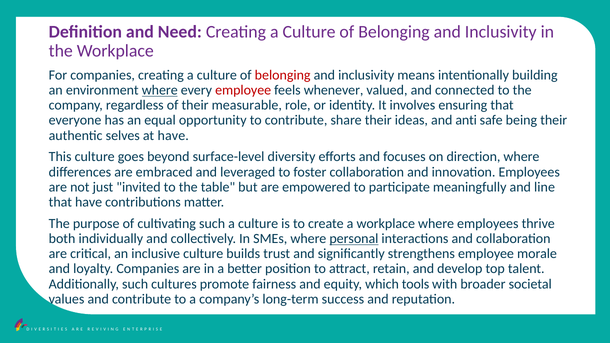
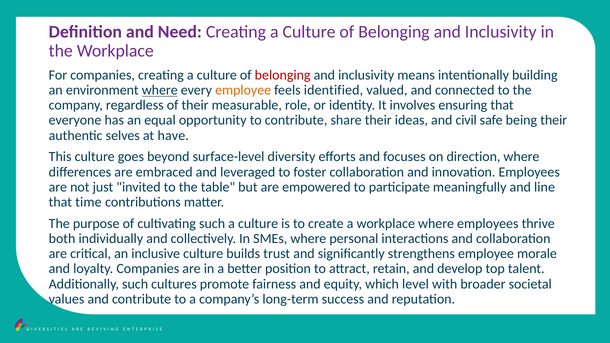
employee at (243, 90) colour: red -> orange
whenever: whenever -> identified
anti: anti -> civil
that have: have -> time
personal underline: present -> none
tools: tools -> level
